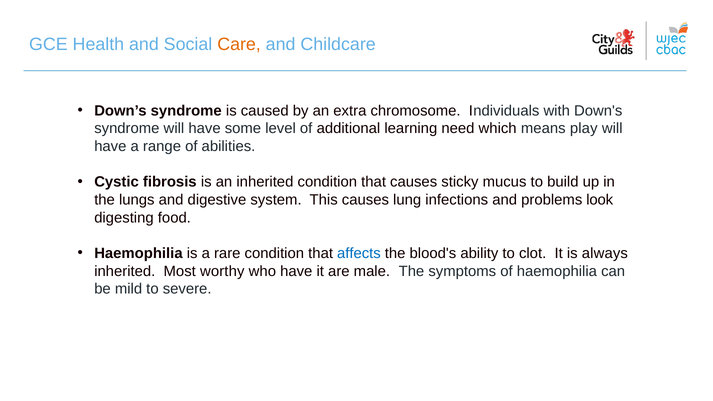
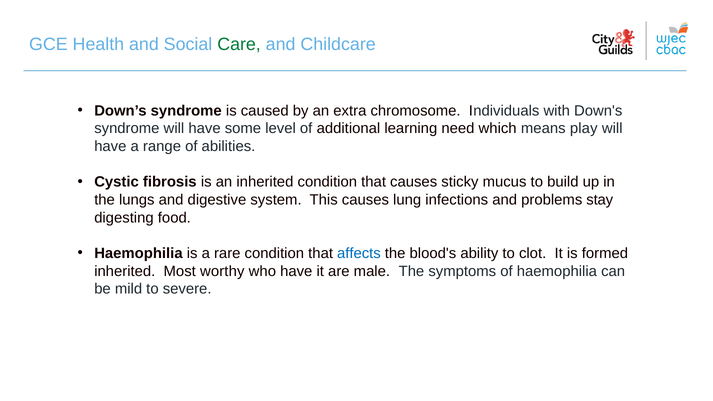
Care colour: orange -> green
look: look -> stay
always: always -> formed
